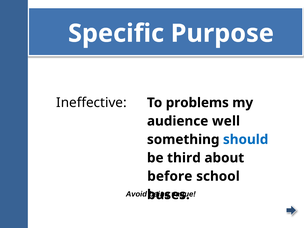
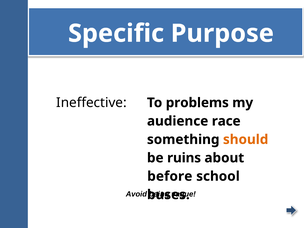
well: well -> race
should colour: blue -> orange
third: third -> ruins
